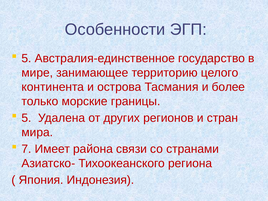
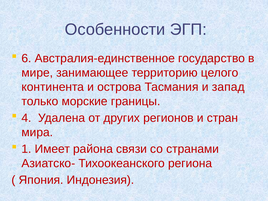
5 at (27, 58): 5 -> 6
более: более -> запад
5 at (27, 118): 5 -> 4
7: 7 -> 1
